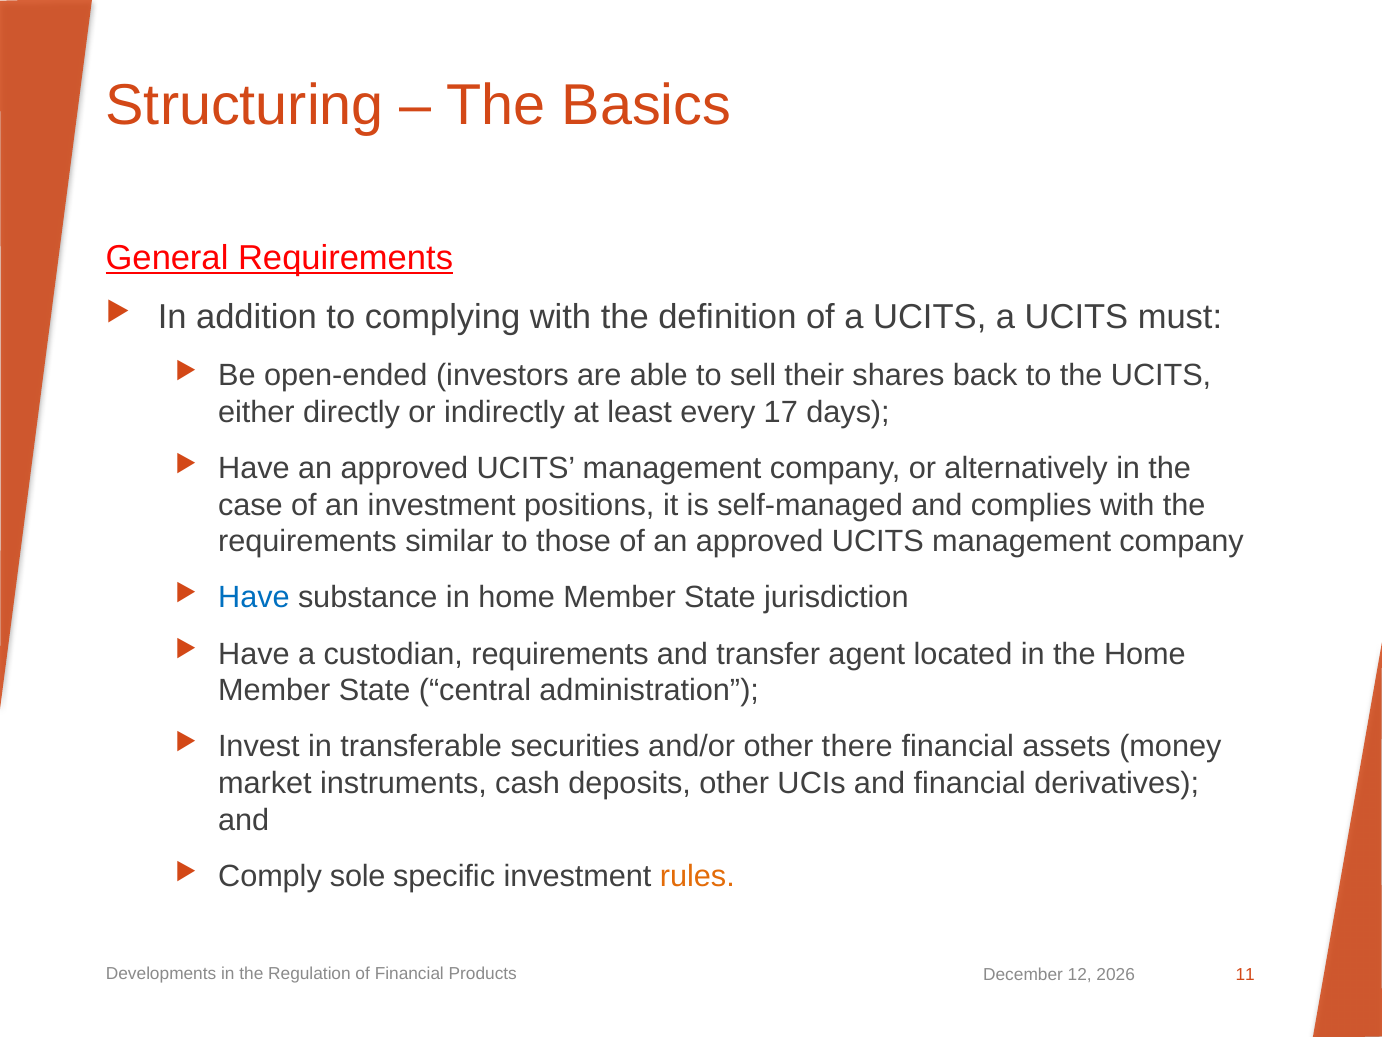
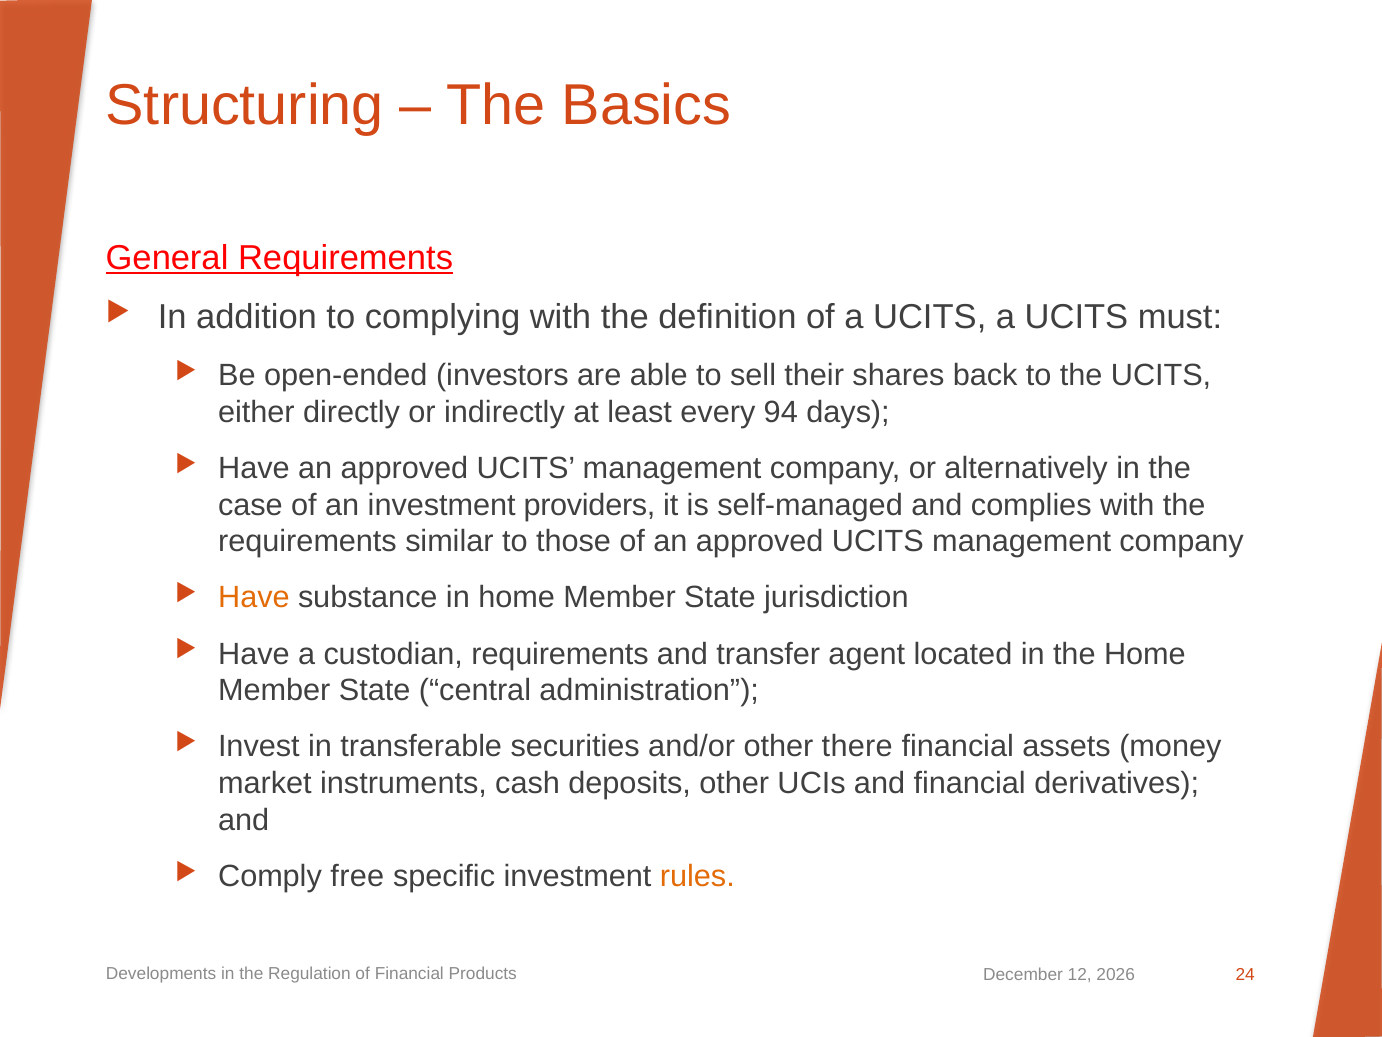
17: 17 -> 94
positions: positions -> providers
Have at (254, 598) colour: blue -> orange
sole: sole -> free
11: 11 -> 24
